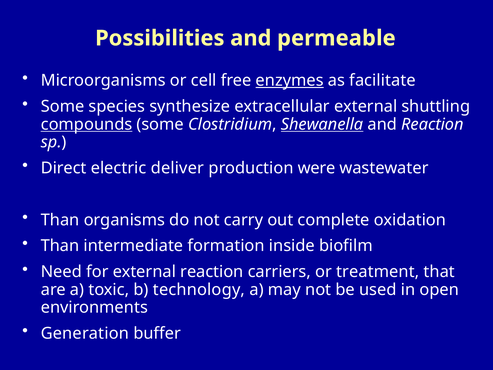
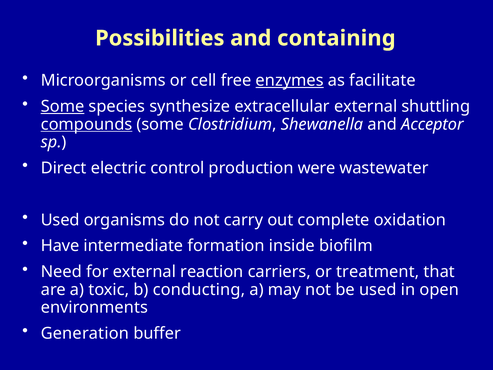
permeable: permeable -> containing
Some at (63, 106) underline: none -> present
Shewanella underline: present -> none
and Reaction: Reaction -> Acceptor
deliver: deliver -> control
Than at (60, 220): Than -> Used
Than at (60, 246): Than -> Have
technology: technology -> conducting
